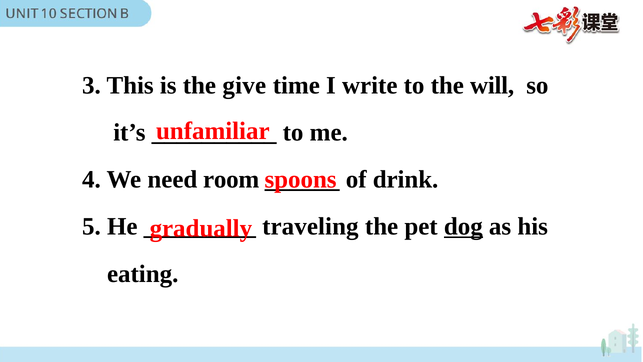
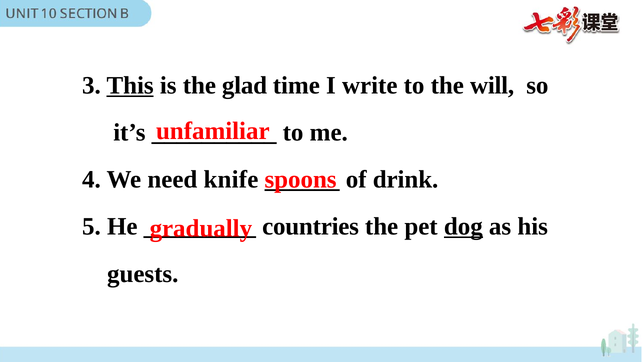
This underline: none -> present
give: give -> glad
room: room -> knife
traveling: traveling -> countries
eating: eating -> guests
